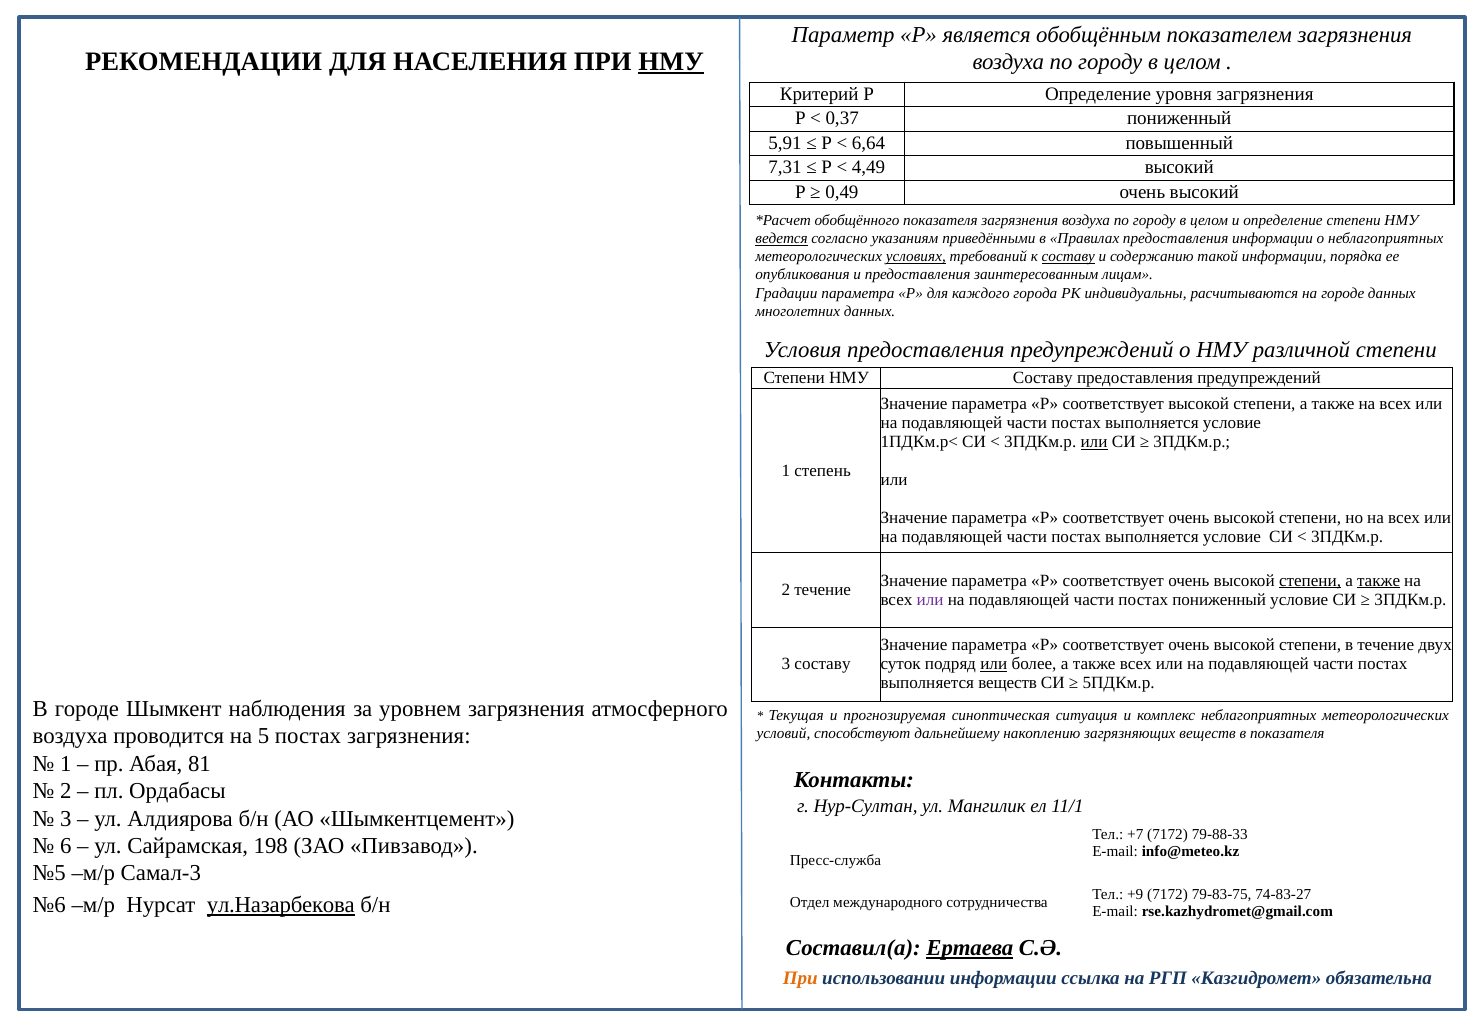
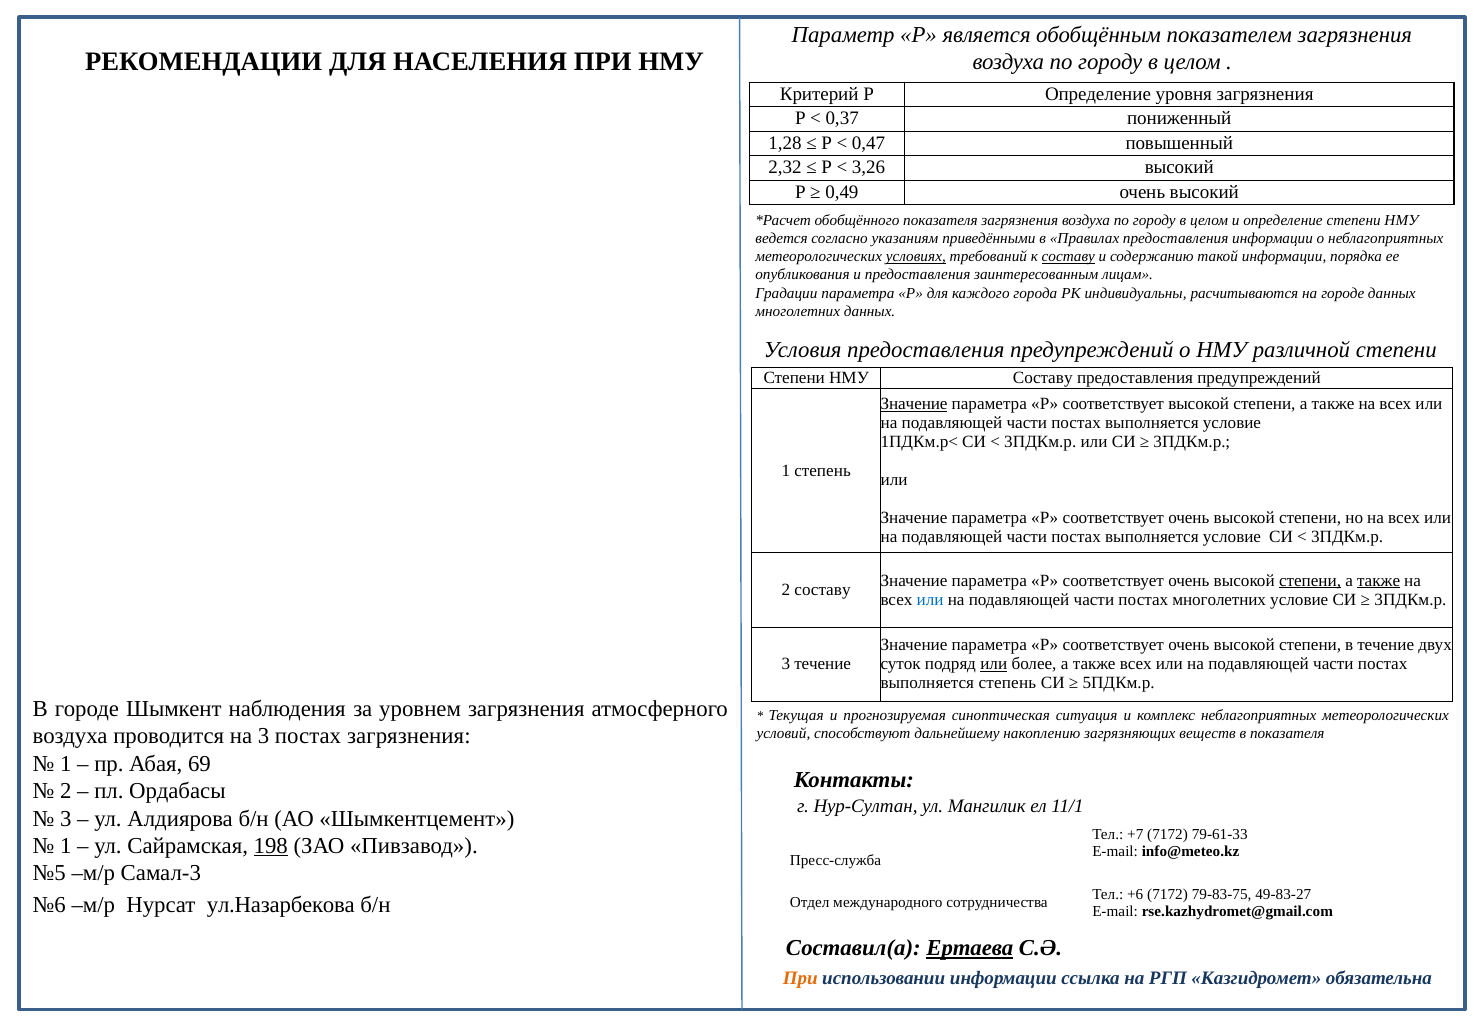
НМУ at (671, 61) underline: present -> none
5,91: 5,91 -> 1,28
6,64: 6,64 -> 0,47
7,31: 7,31 -> 2,32
4,49: 4,49 -> 3,26
ведется underline: present -> none
Значение at (914, 404) underline: none -> present
или at (1094, 442) underline: present -> none
2 течение: течение -> составу
или at (930, 600) colour: purple -> blue
постах пониженный: пониженный -> многолетних
3 составу: составу -> течение
выполняется веществ: веществ -> степень
на 5: 5 -> 3
81: 81 -> 69
79-88-33: 79-88-33 -> 79-61-33
6 at (66, 846): 6 -> 1
198 underline: none -> present
+9: +9 -> +6
74-83-27: 74-83-27 -> 49-83-27
ул.Назарбекова underline: present -> none
